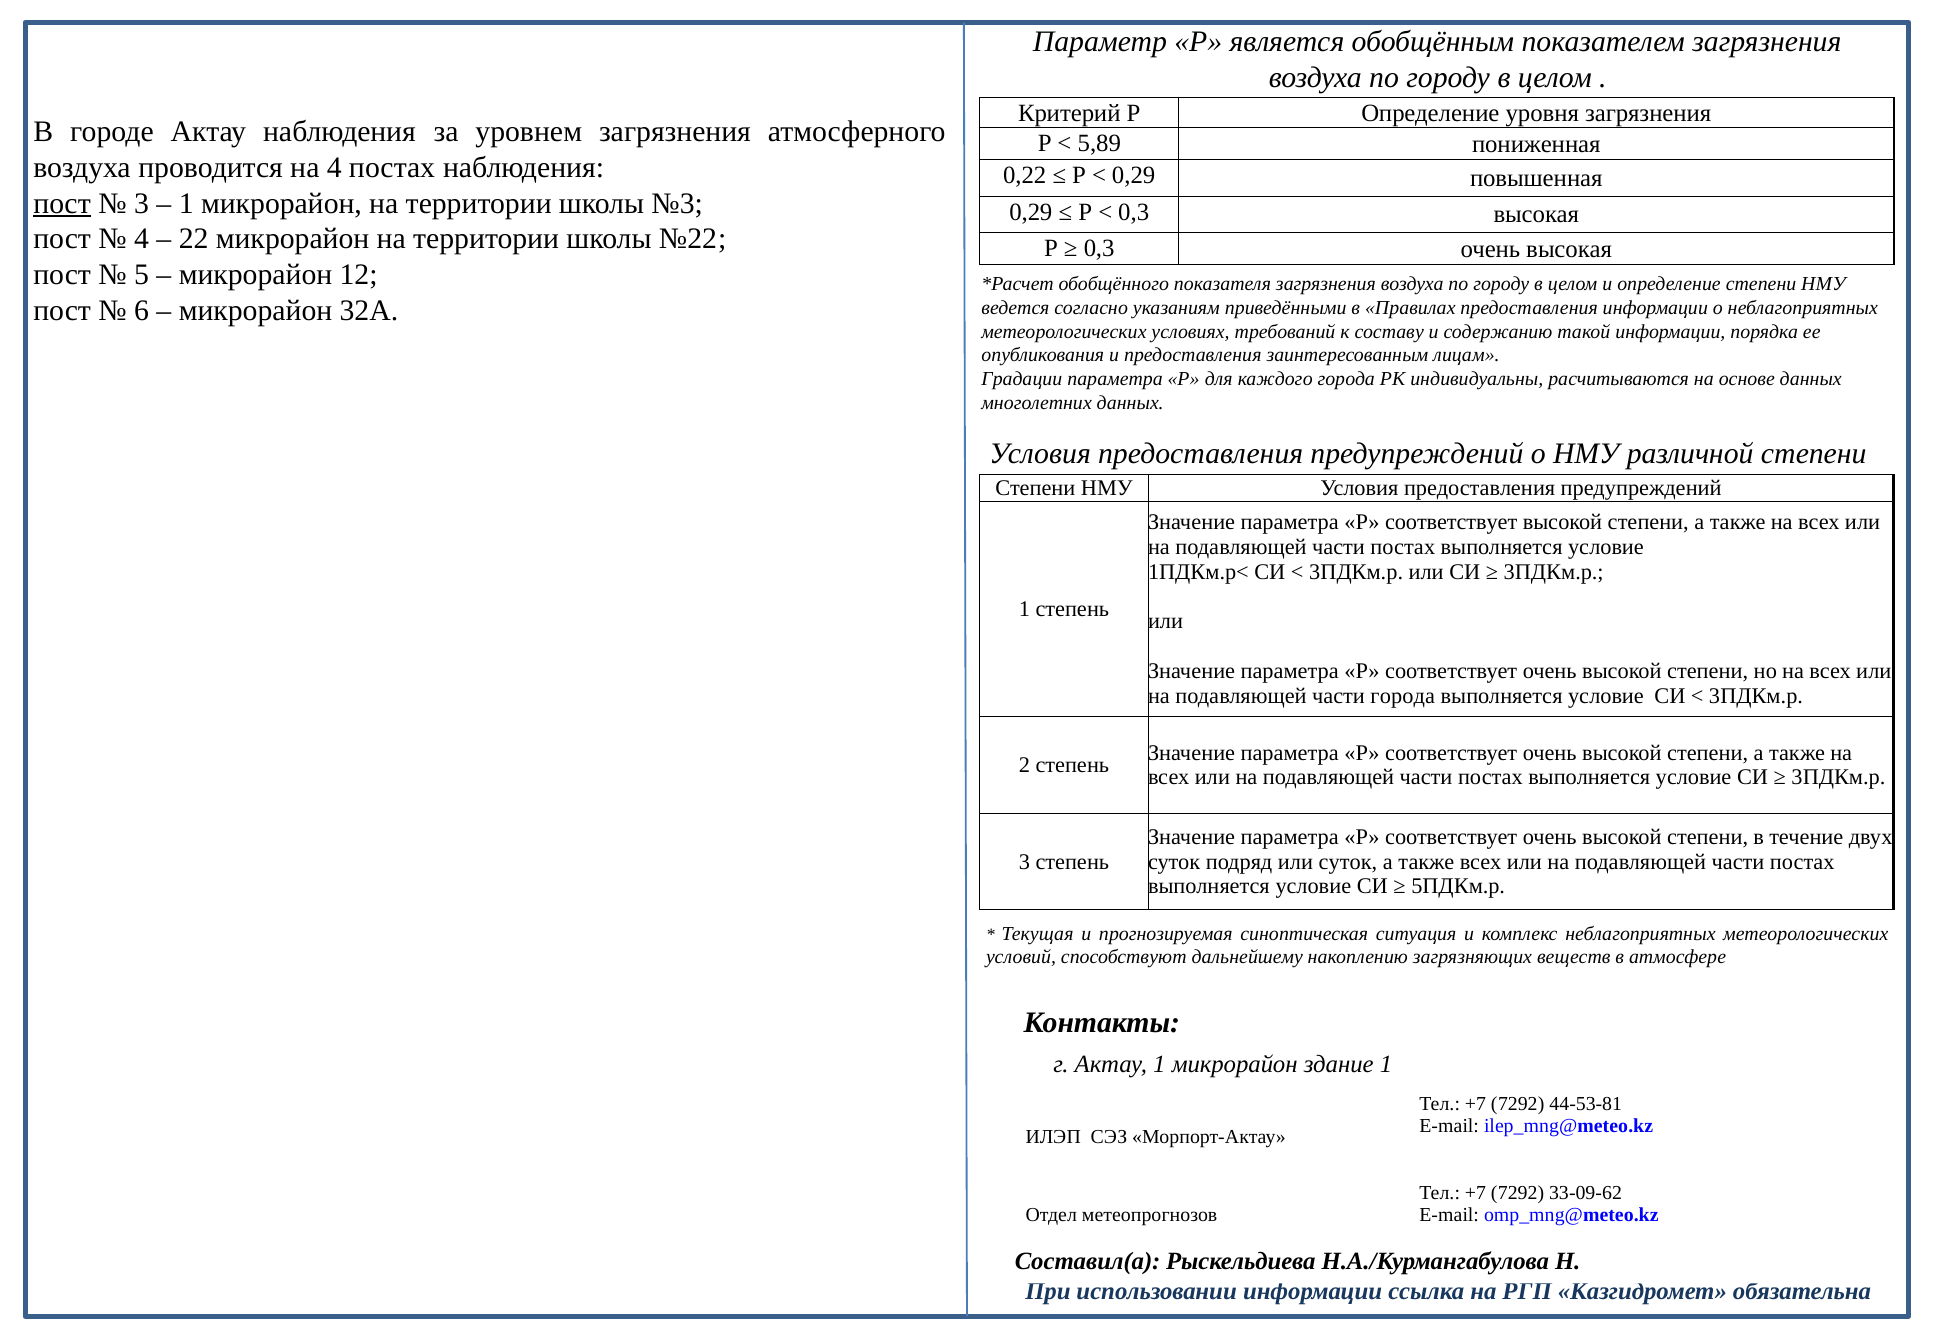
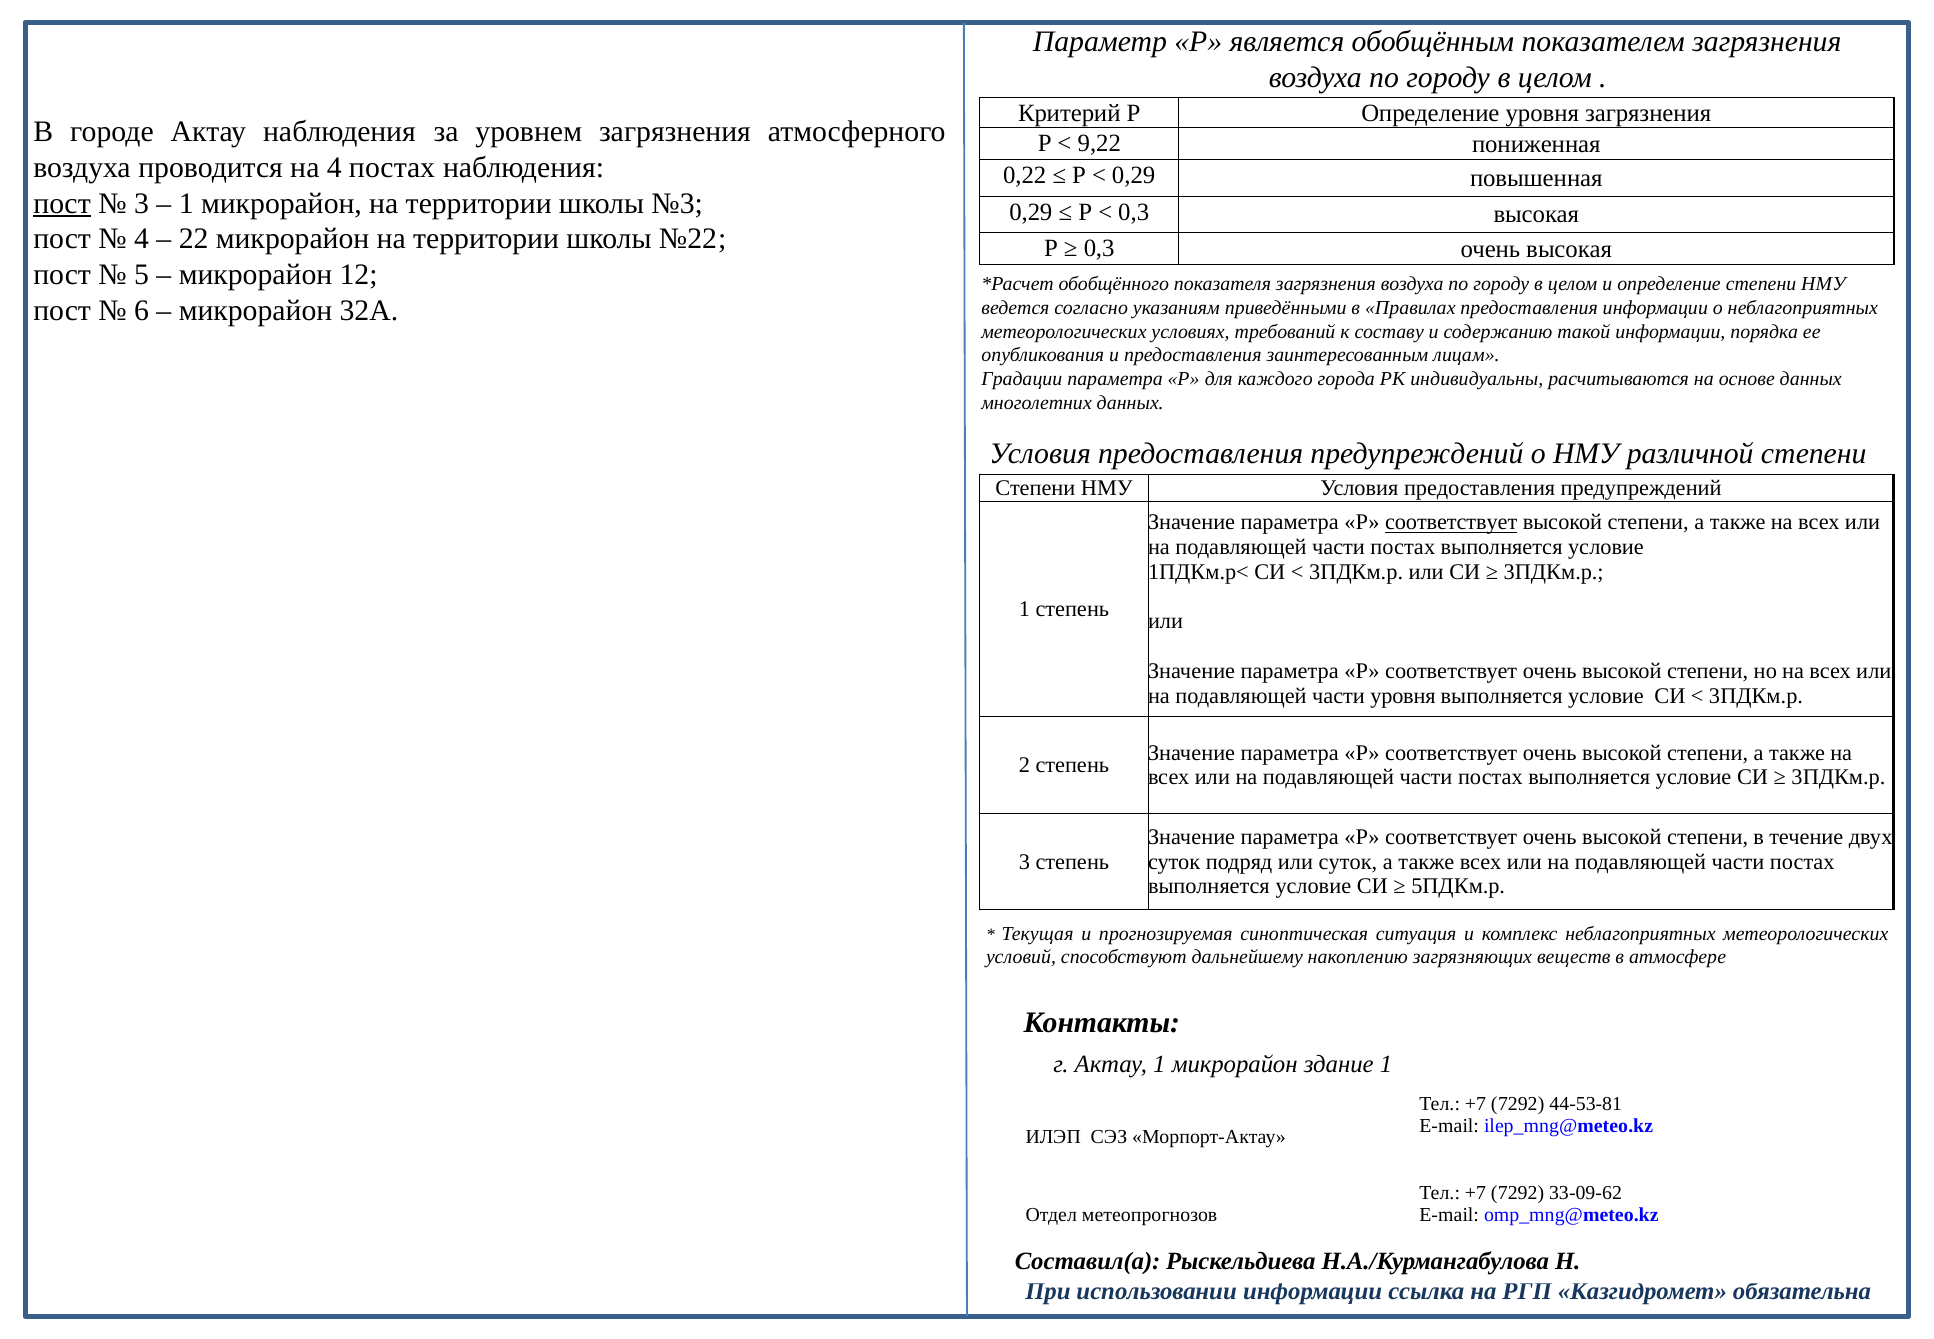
5,89: 5,89 -> 9,22
соответствует at (1451, 523) underline: none -> present
части города: города -> уровня
